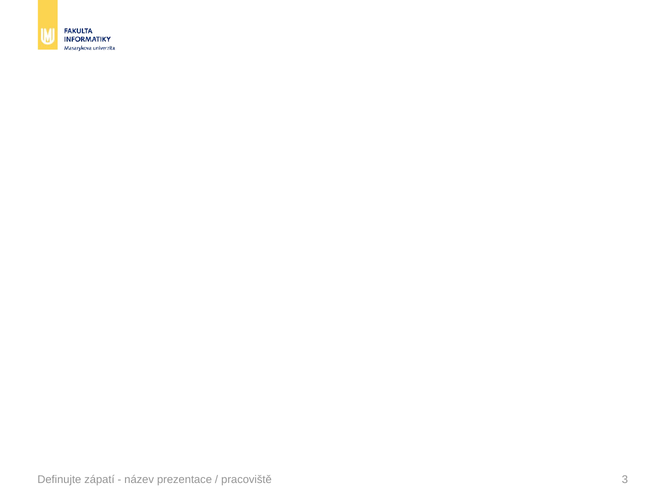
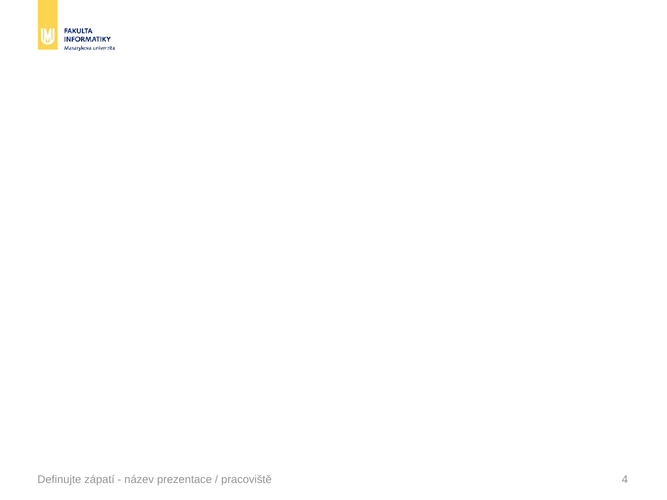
3: 3 -> 4
